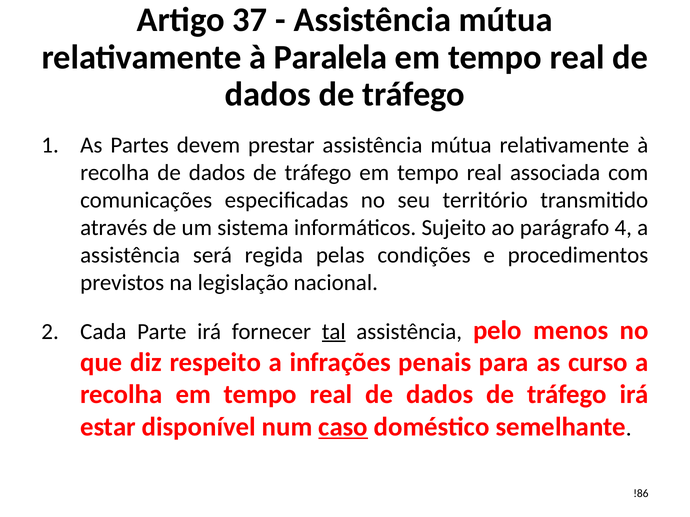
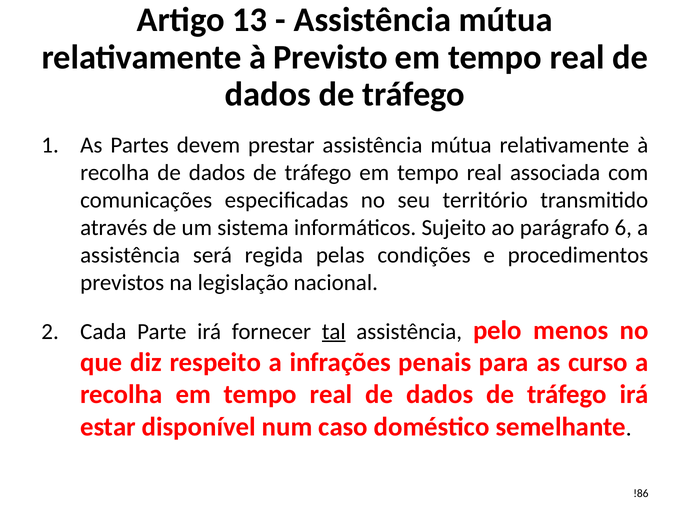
37: 37 -> 13
Paralela: Paralela -> Previsto
4: 4 -> 6
caso underline: present -> none
